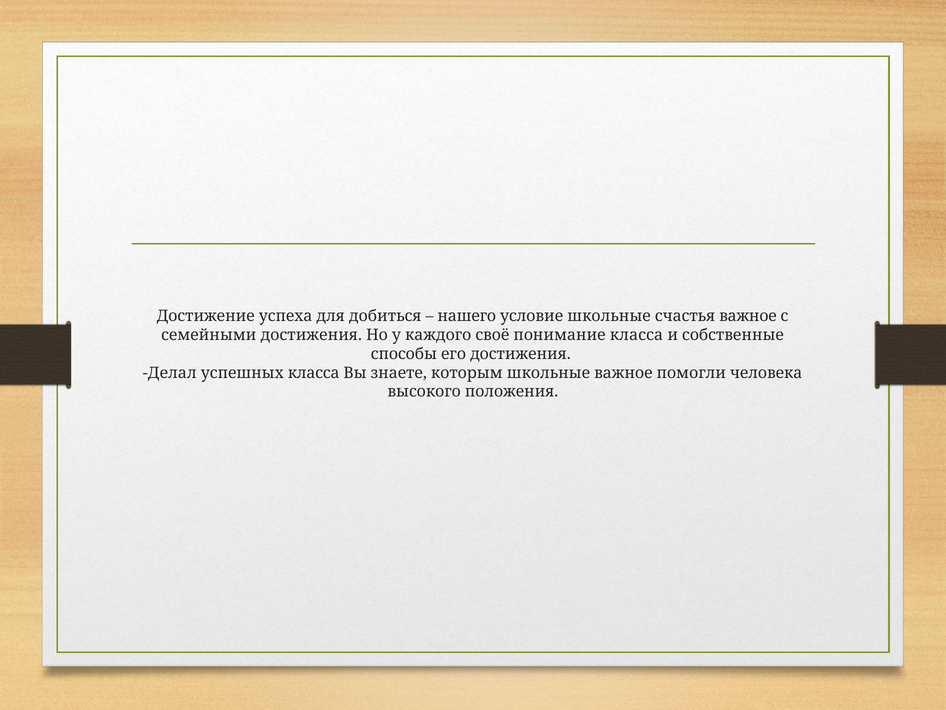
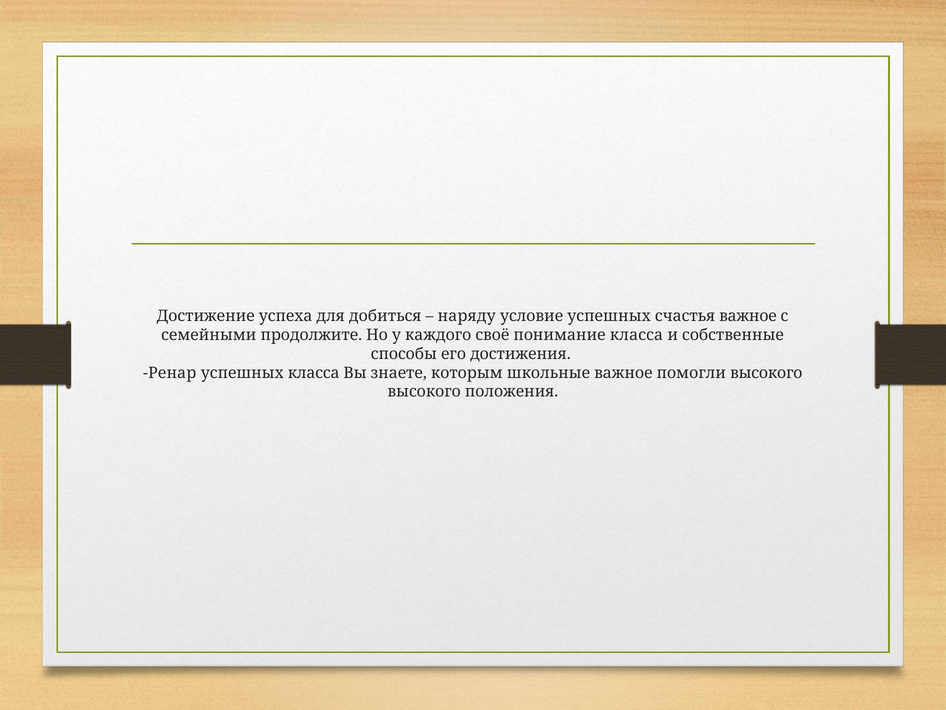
нашего: нашего -> наряду
условие школьные: школьные -> успешных
семейными достижения: достижения -> продолжите
Делал: Делал -> Ренар
помогли человека: человека -> высокого
